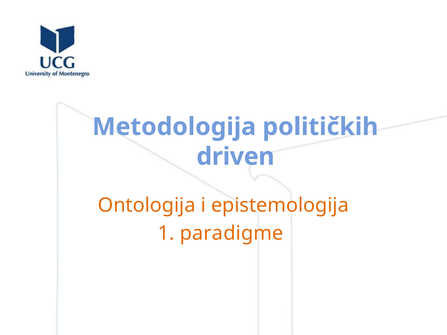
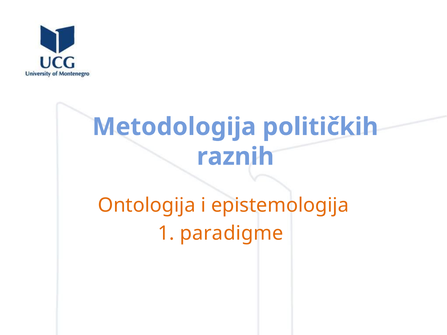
driven: driven -> raznih
